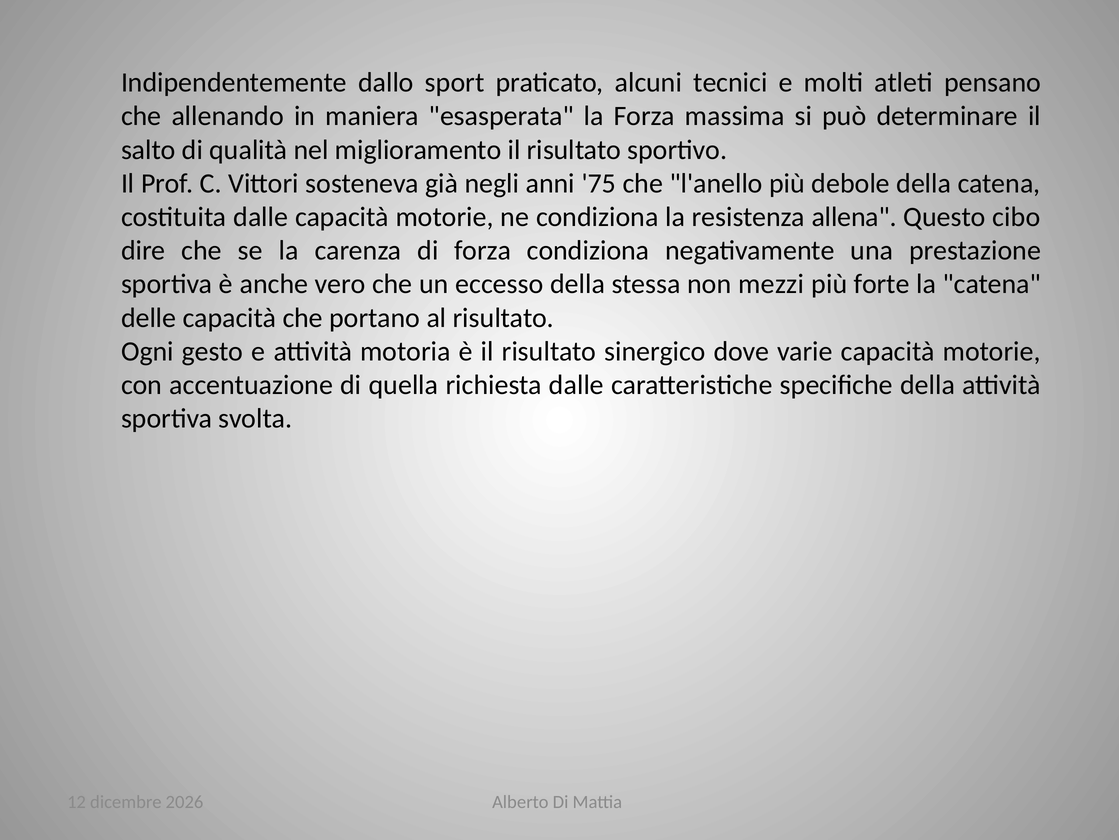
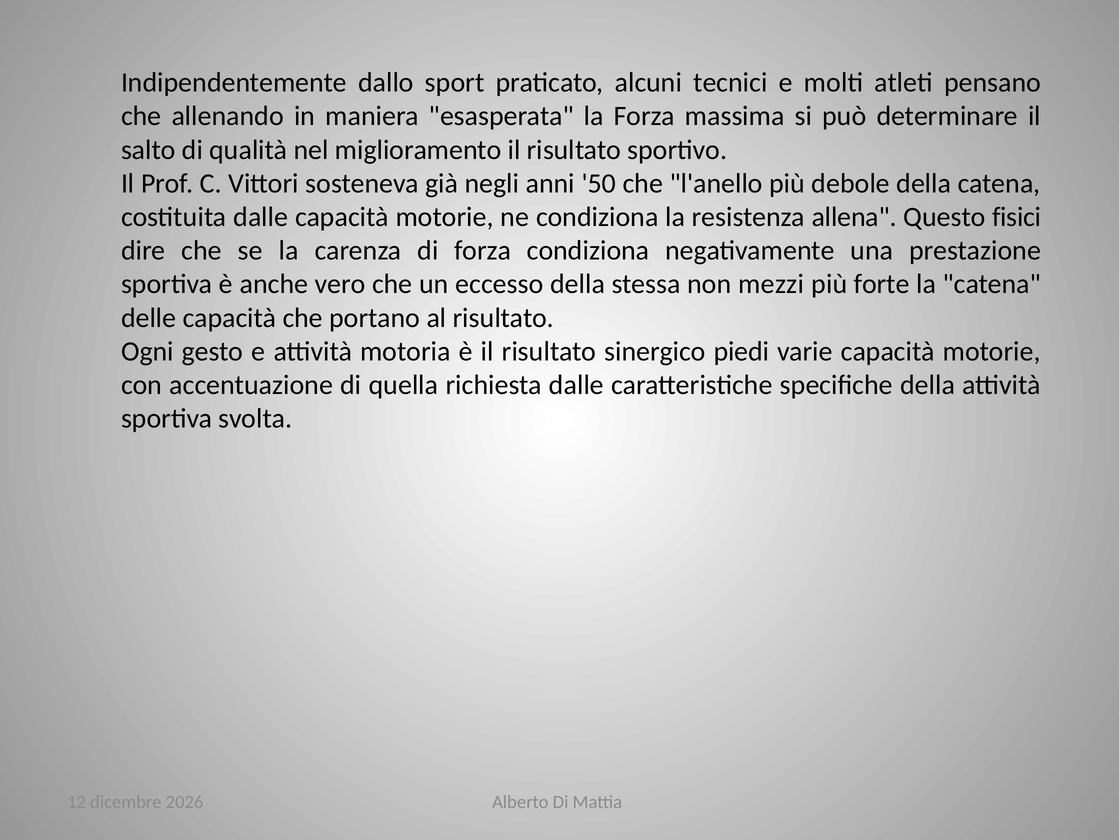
75: 75 -> 50
cibo: cibo -> fisici
dove: dove -> piedi
